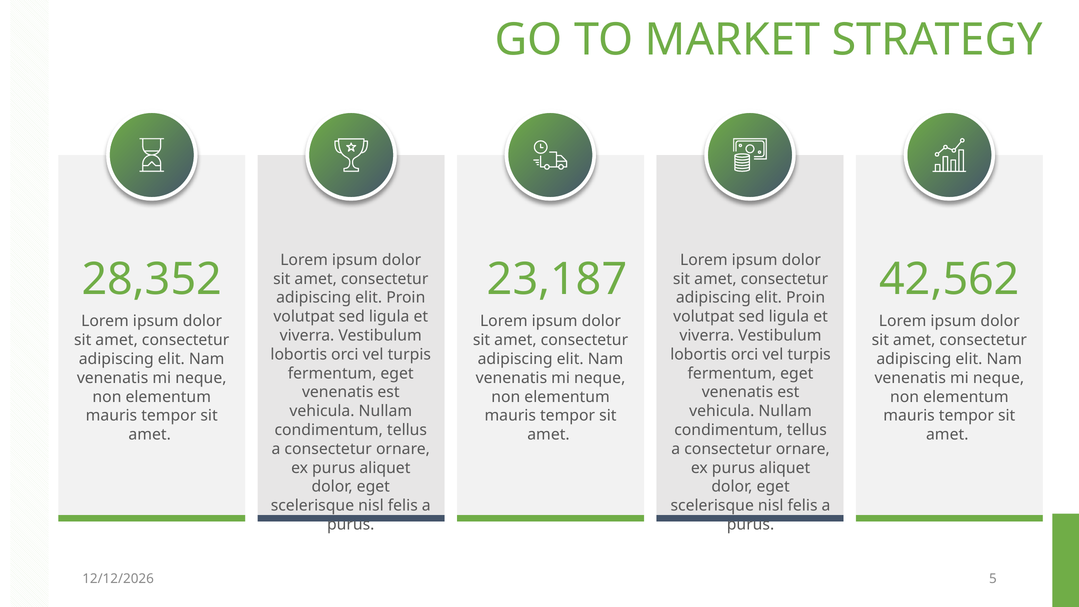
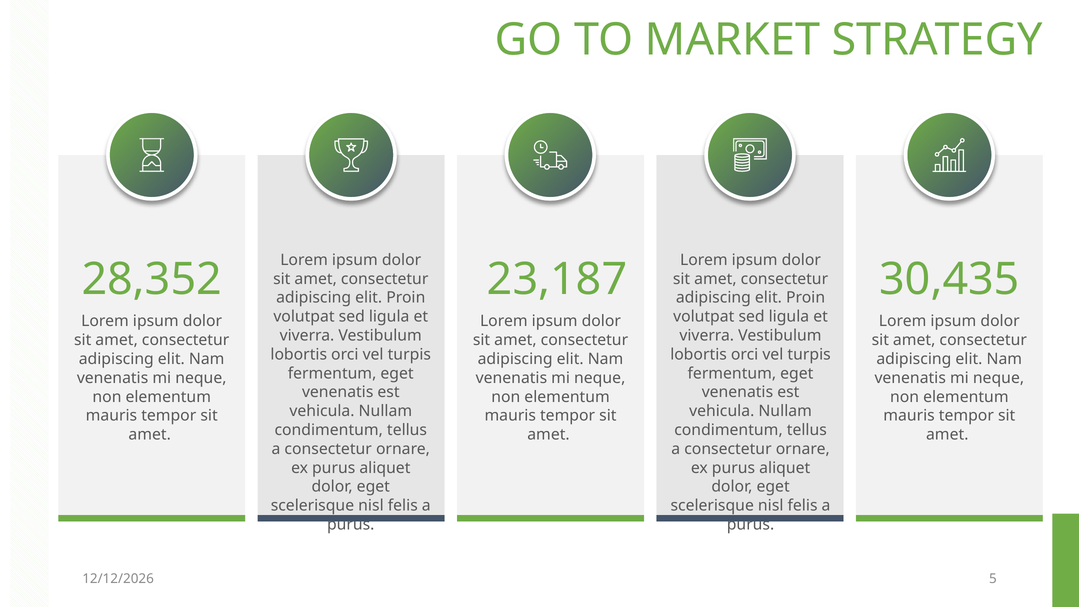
42,562: 42,562 -> 30,435
